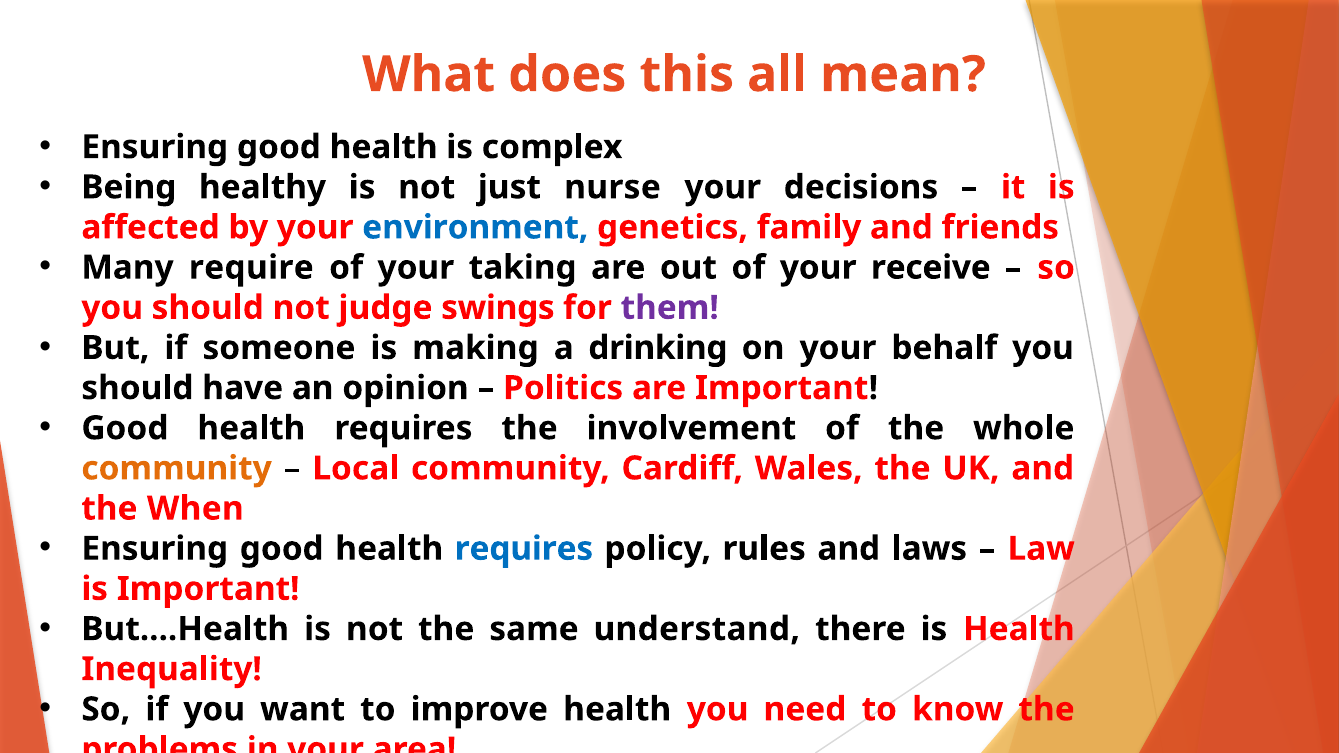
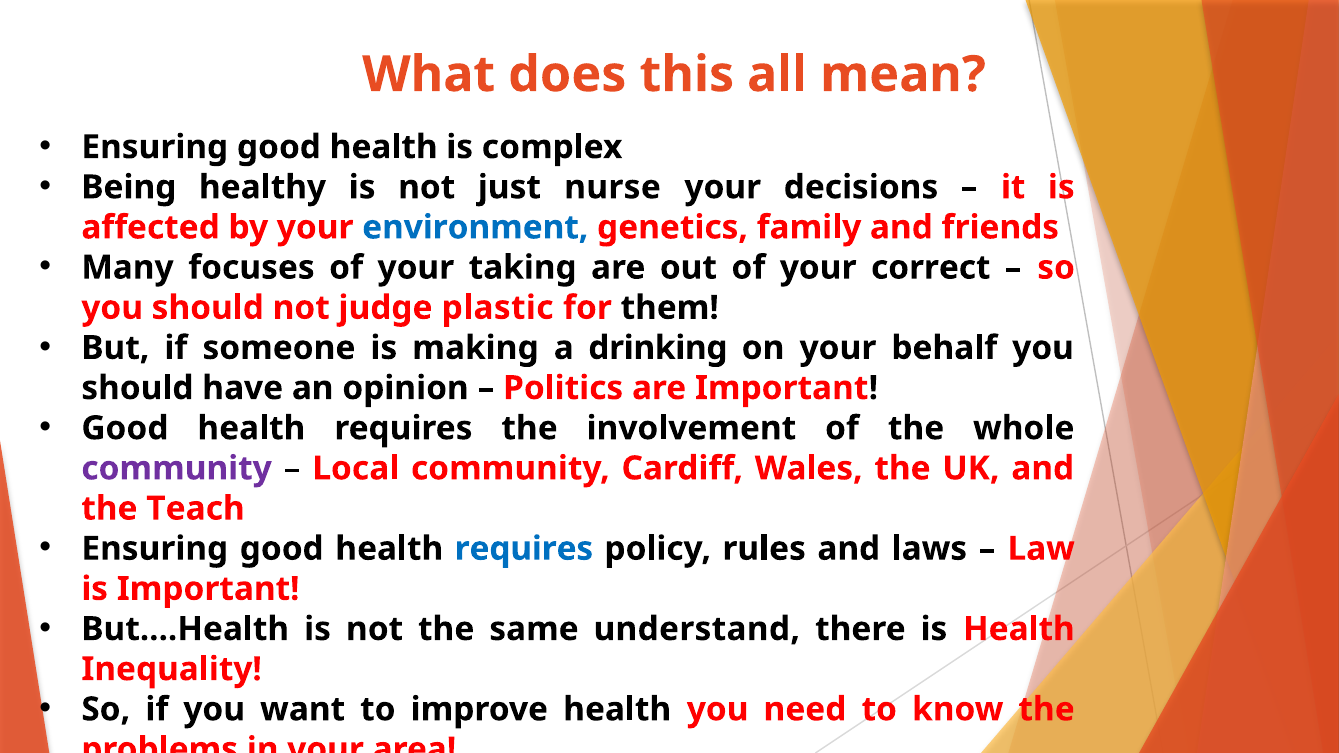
require: require -> focuses
receive: receive -> correct
swings: swings -> plastic
them colour: purple -> black
community at (177, 469) colour: orange -> purple
When: When -> Teach
